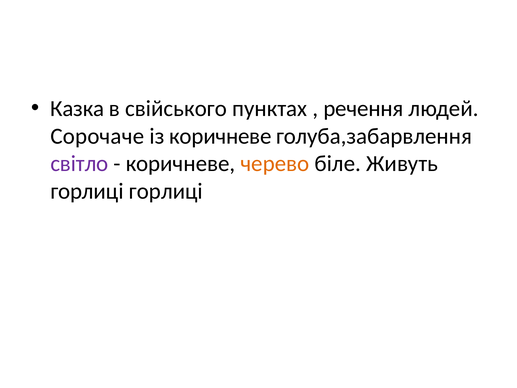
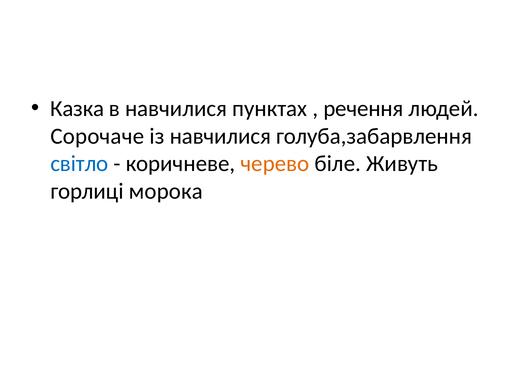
в свійського: свійського -> навчилися
із коричневе: коричневе -> навчилися
світло colour: purple -> blue
горлиці горлиці: горлиці -> морока
